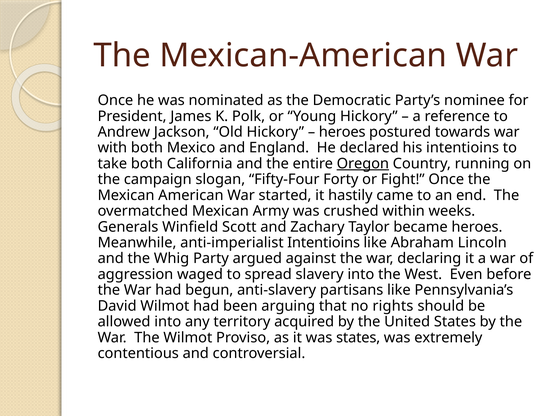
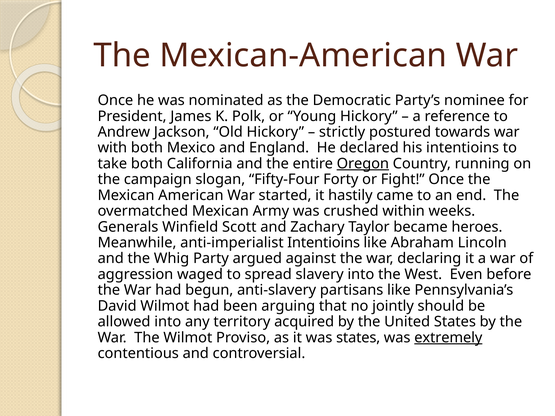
heroes at (342, 132): heroes -> strictly
rights: rights -> jointly
extremely underline: none -> present
